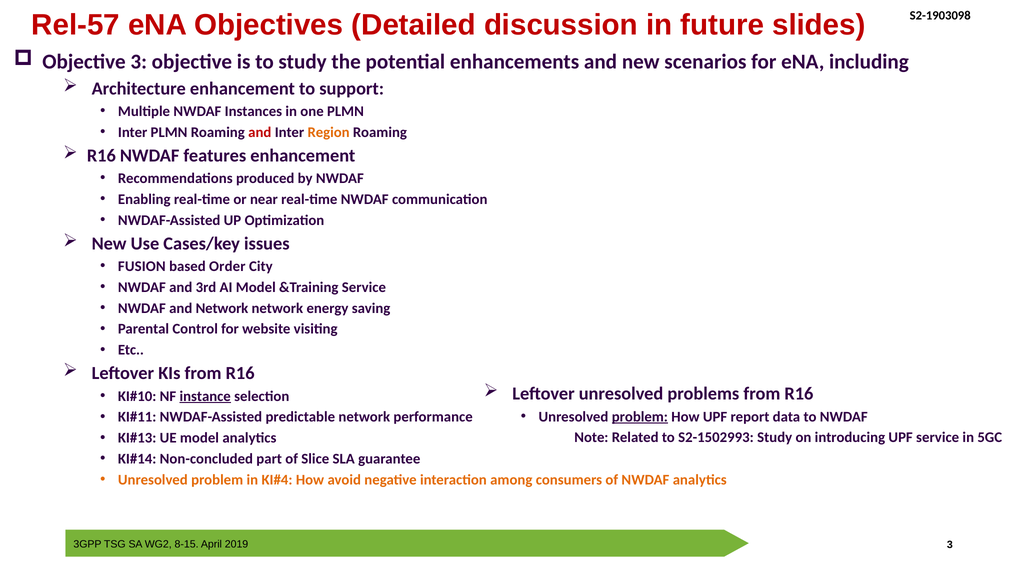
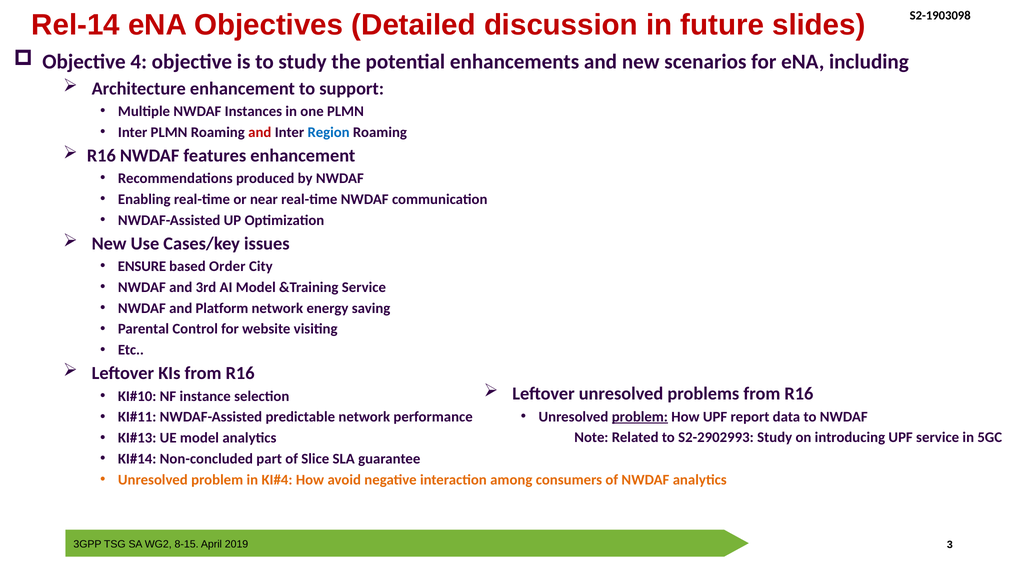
Rel-57: Rel-57 -> Rel-14
Objective 3: 3 -> 4
Region colour: orange -> blue
FUSION: FUSION -> ENSURE
and Network: Network -> Platform
instance underline: present -> none
S2-1502993: S2-1502993 -> S2-2902993
